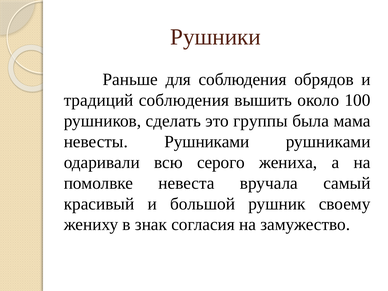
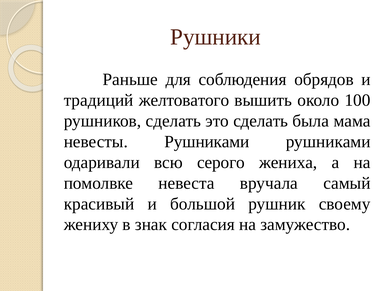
традиций соблюдения: соблюдения -> желтоватого
это группы: группы -> сделать
